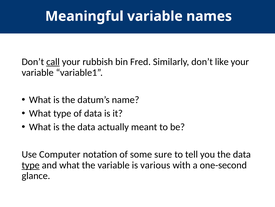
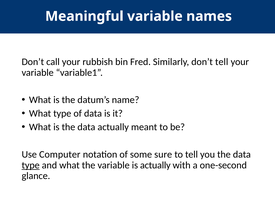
call underline: present -> none
don’t like: like -> tell
is various: various -> actually
